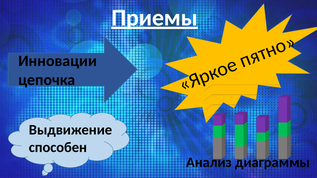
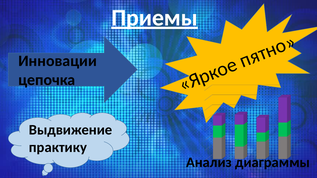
способен: способен -> практику
